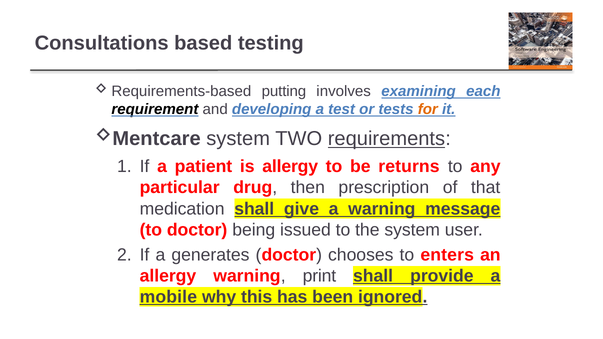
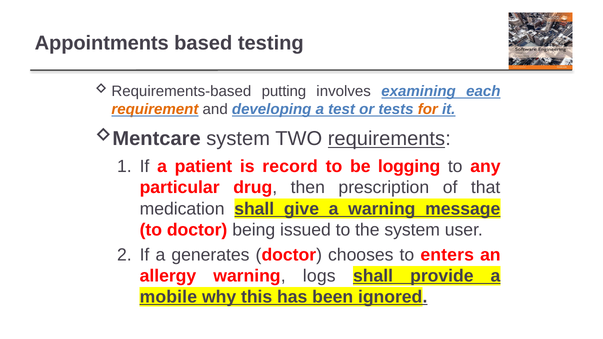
Consultations: Consultations -> Appointments
requirement colour: black -> orange
is allergy: allergy -> record
returns: returns -> logging
print: print -> logs
